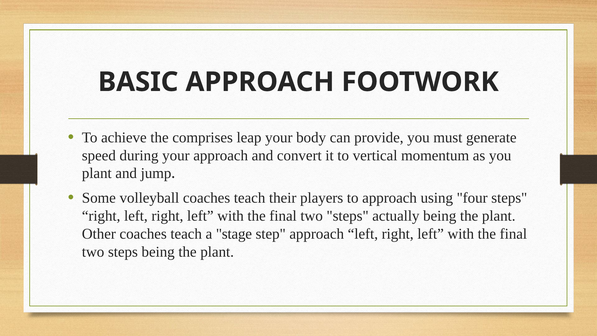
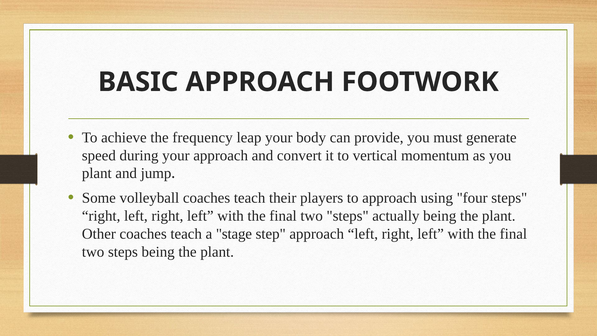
comprises: comprises -> frequency
